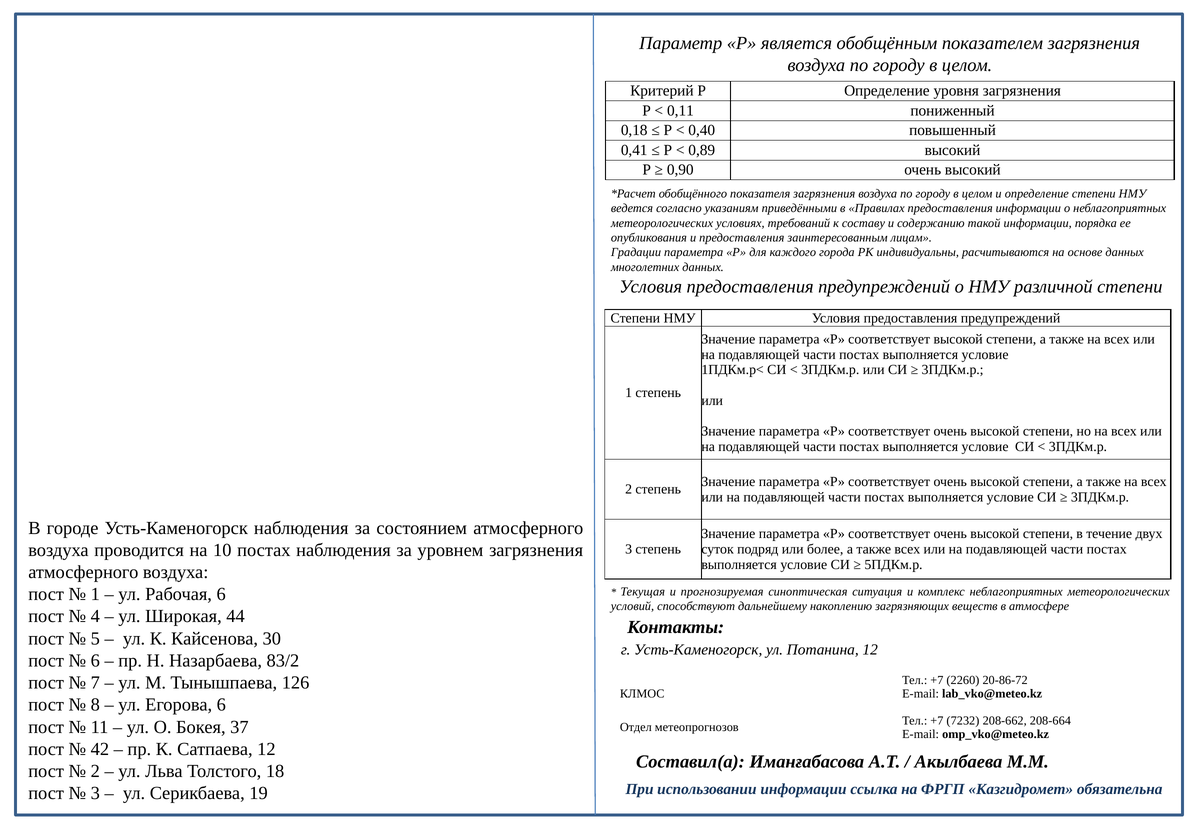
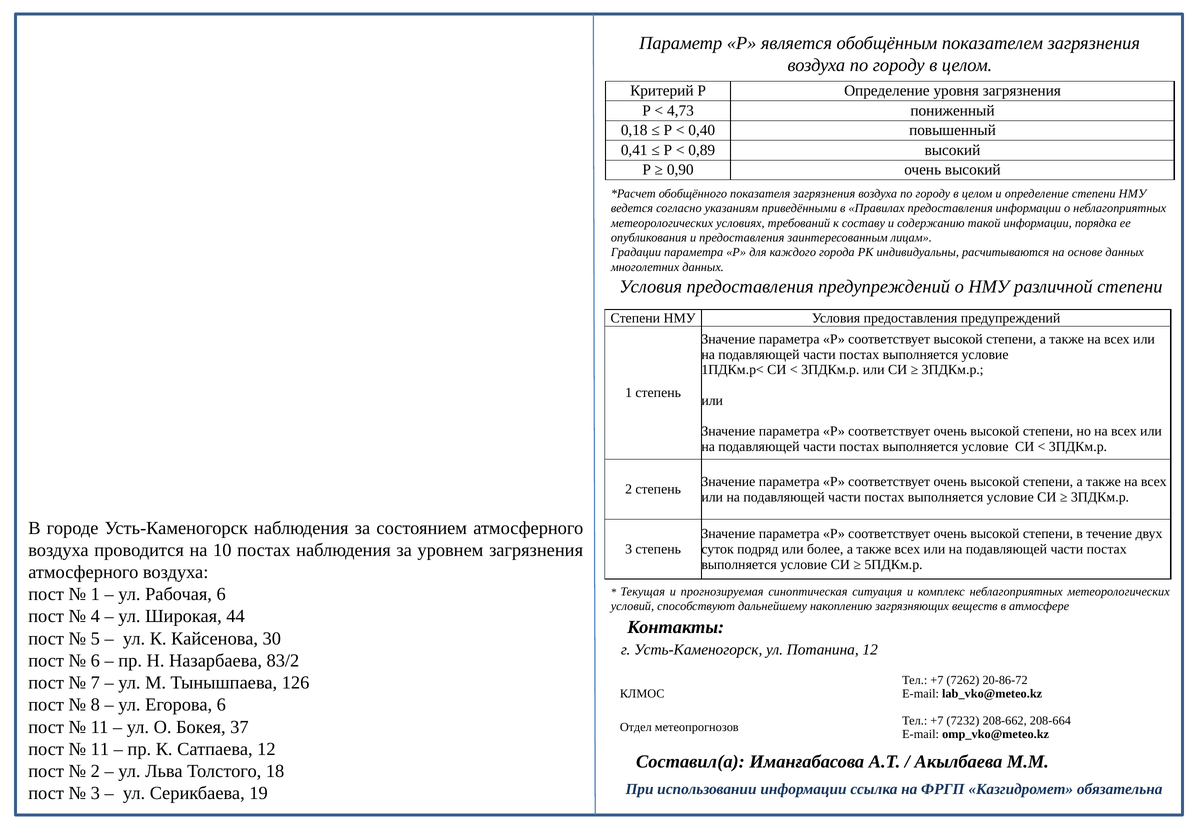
0,11: 0,11 -> 4,73
2260: 2260 -> 7262
42 at (100, 749): 42 -> 11
